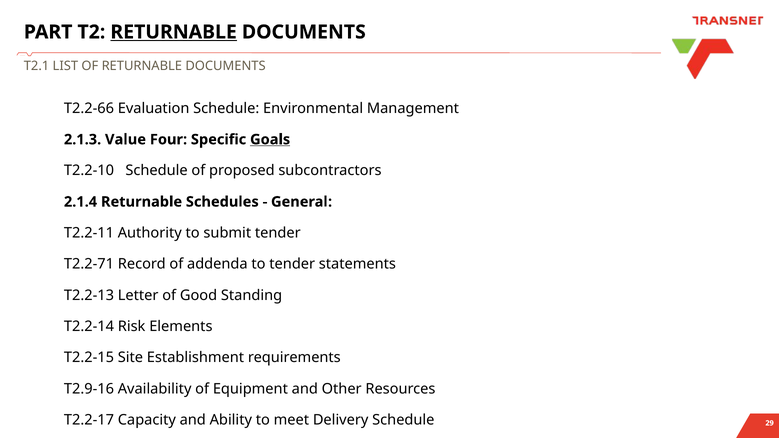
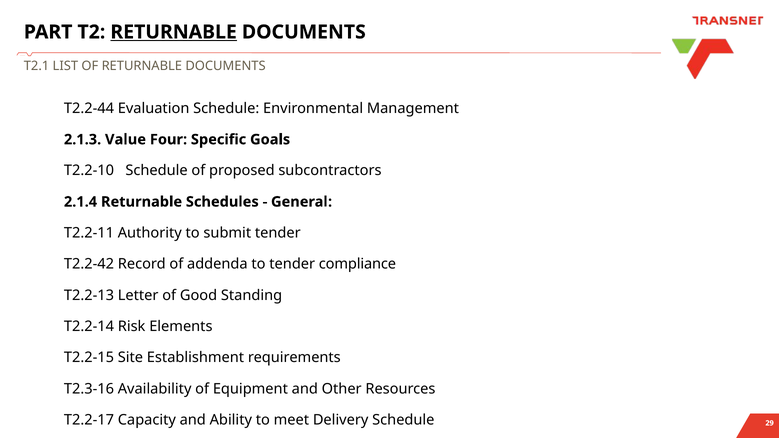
T2.2-66: T2.2-66 -> T2.2-44
Goals underline: present -> none
T2.2-71: T2.2-71 -> T2.2-42
statements: statements -> compliance
T2.9-16: T2.9-16 -> T2.3-16
